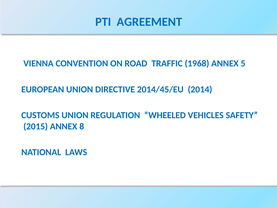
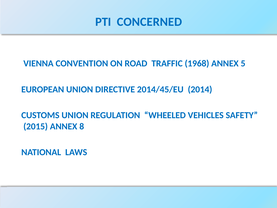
AGREEMENT: AGREEMENT -> CONCERNED
